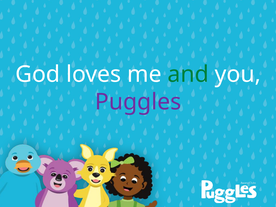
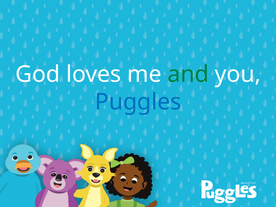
Puggles colour: purple -> blue
